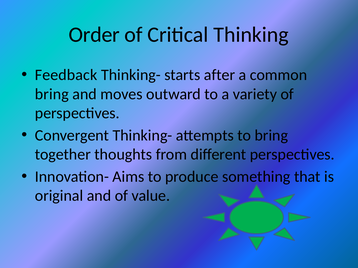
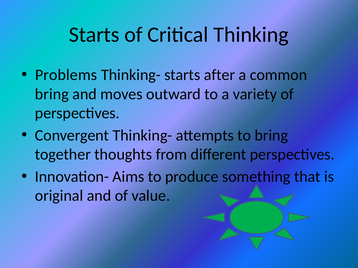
Order at (94, 35): Order -> Starts
Feedback: Feedback -> Problems
